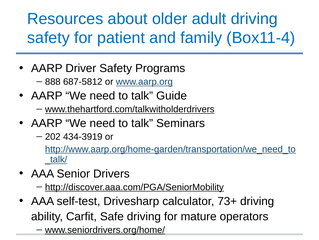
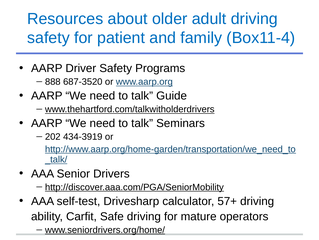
687-5812: 687-5812 -> 687-3520
73+: 73+ -> 57+
